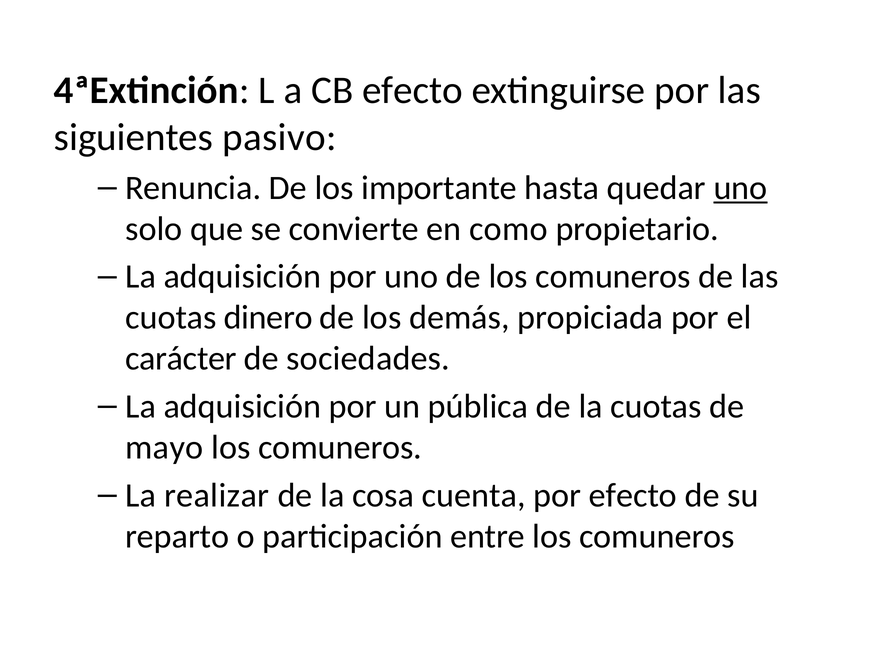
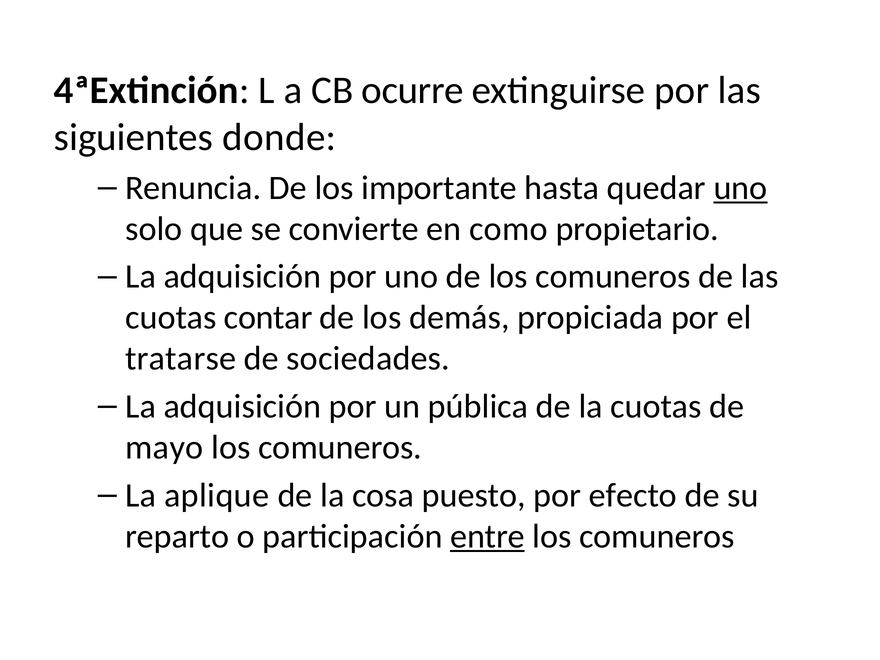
CB efecto: efecto -> ocurre
pasivo: pasivo -> donde
dinero: dinero -> contar
carácter: carácter -> tratarse
realizar: realizar -> aplique
cuenta: cuenta -> puesto
entre underline: none -> present
